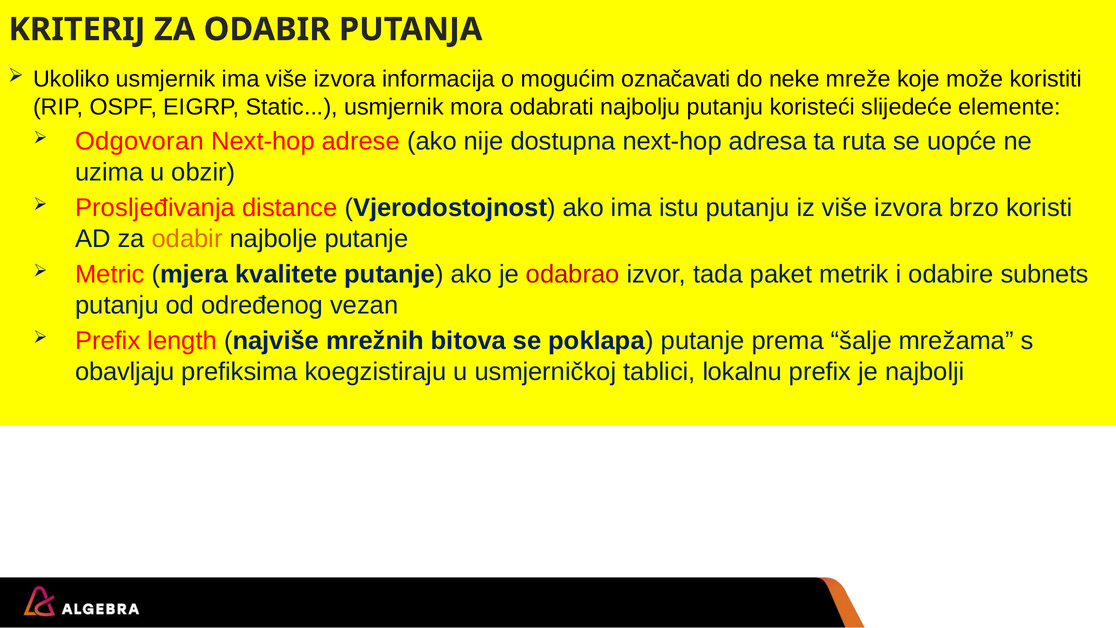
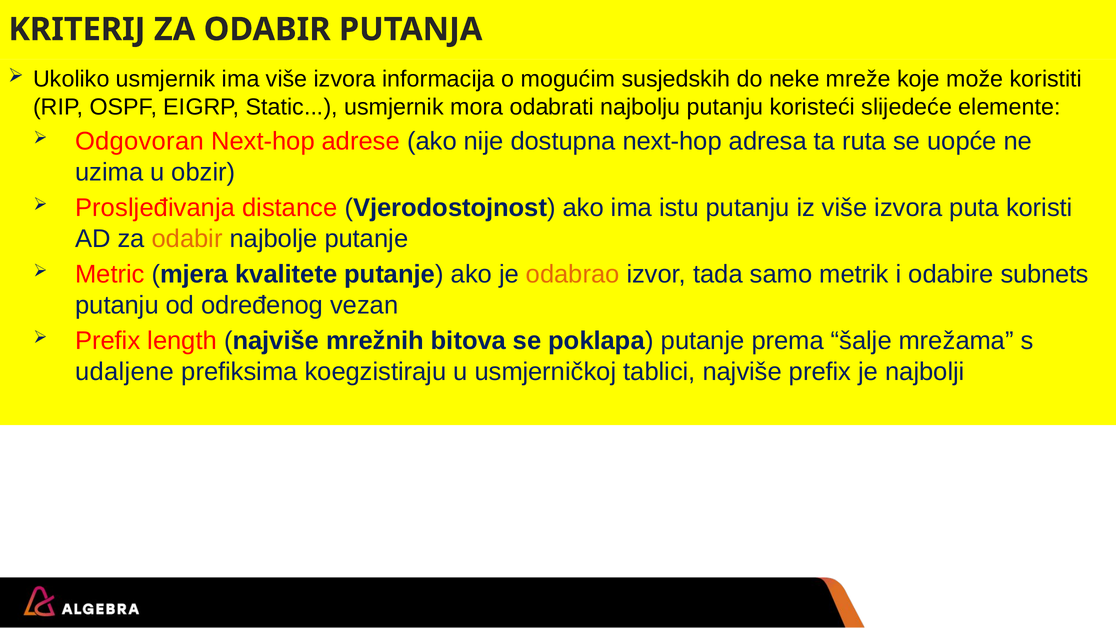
označavati: označavati -> susjedskih
brzo: brzo -> puta
odabrao colour: red -> orange
paket: paket -> samo
obavljaju: obavljaju -> udaljene
tablici lokalnu: lokalnu -> najviše
